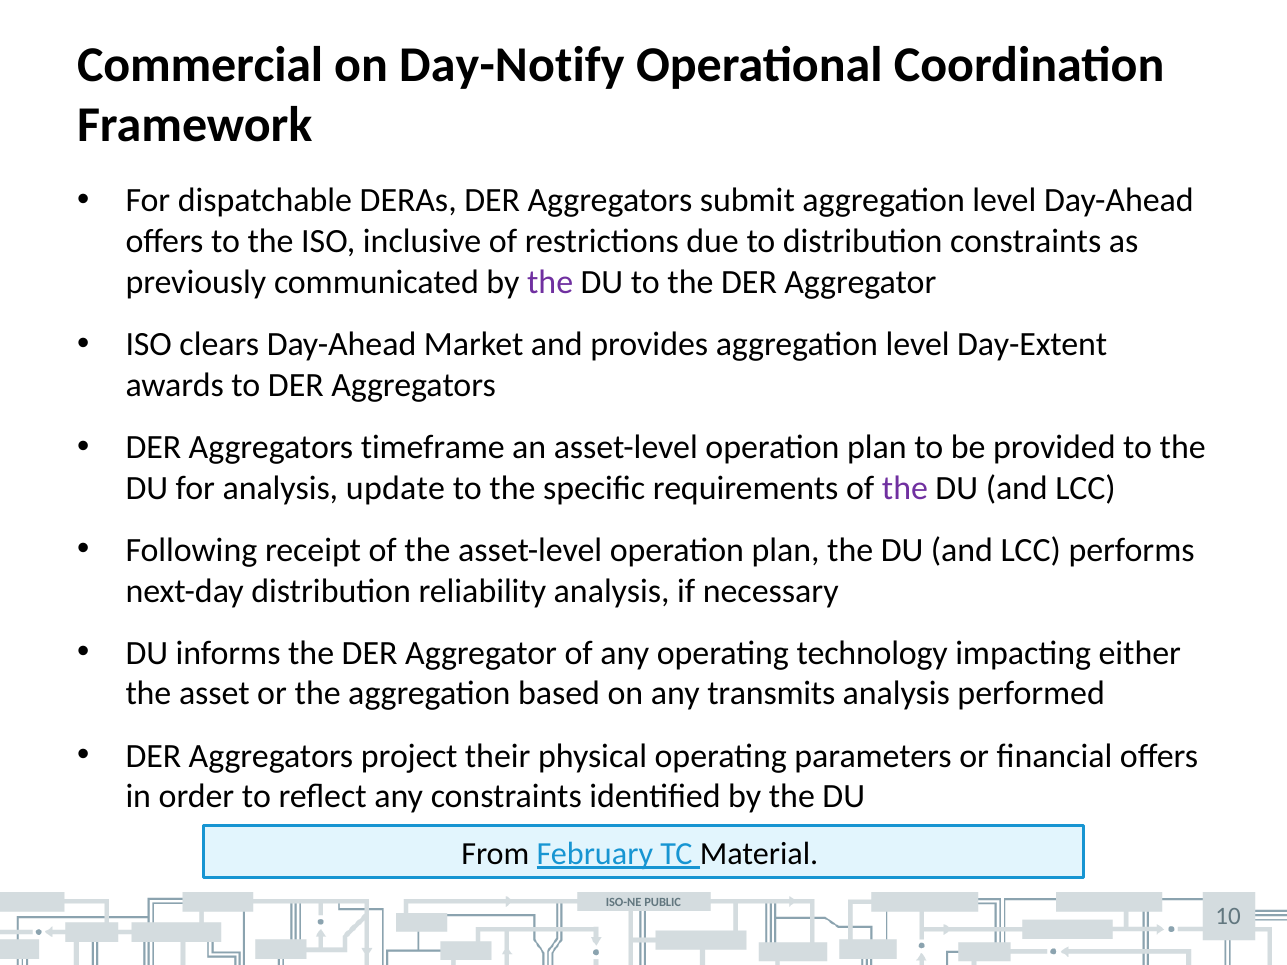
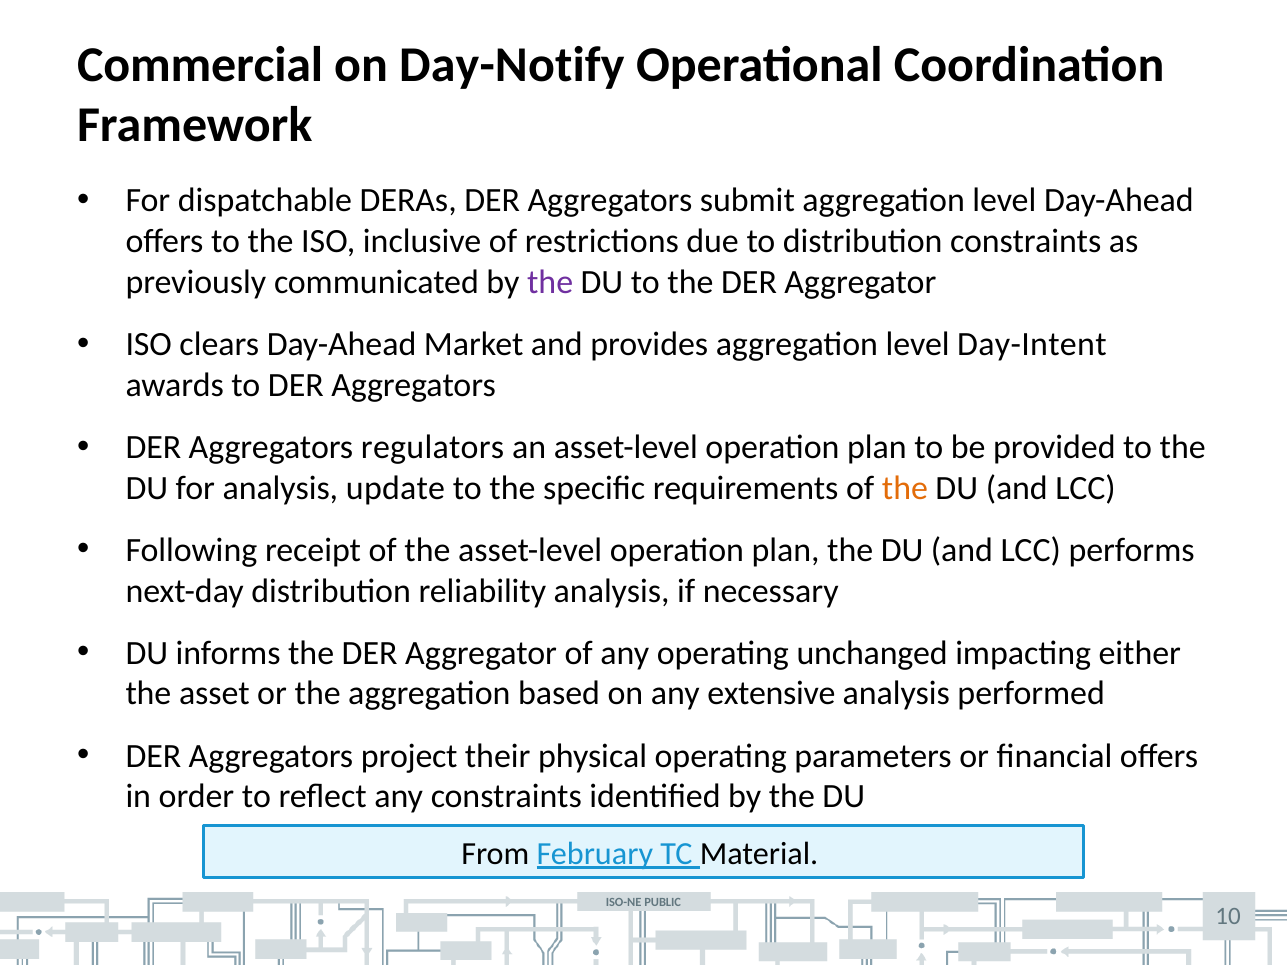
Day-Extent: Day-Extent -> Day-Intent
timeframe: timeframe -> regulators
the at (905, 488) colour: purple -> orange
technology: technology -> unchanged
transmits: transmits -> extensive
